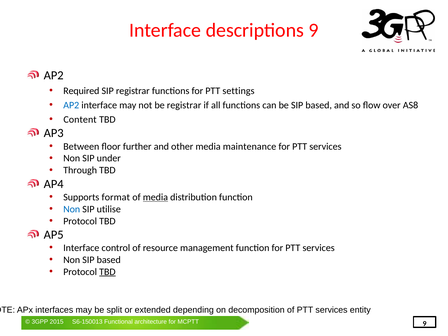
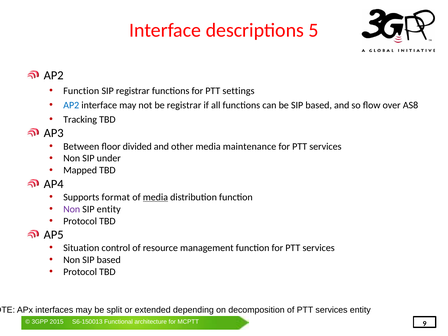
descriptions 9: 9 -> 5
Required at (81, 91): Required -> Function
Content: Content -> Tracking
further: further -> divided
Through: Through -> Mapped
Non at (72, 209) colour: blue -> purple
SIP utilise: utilise -> entity
Interface at (81, 248): Interface -> Situation
TBD at (107, 272) underline: present -> none
